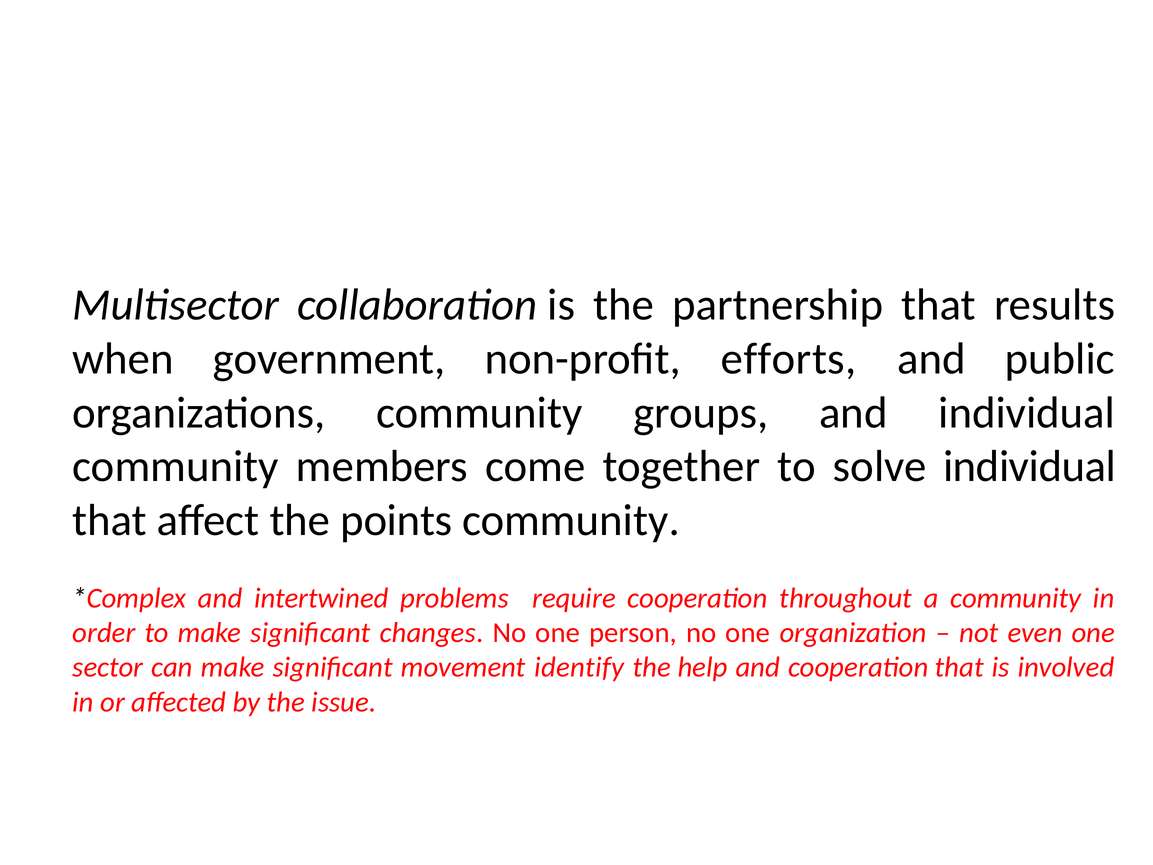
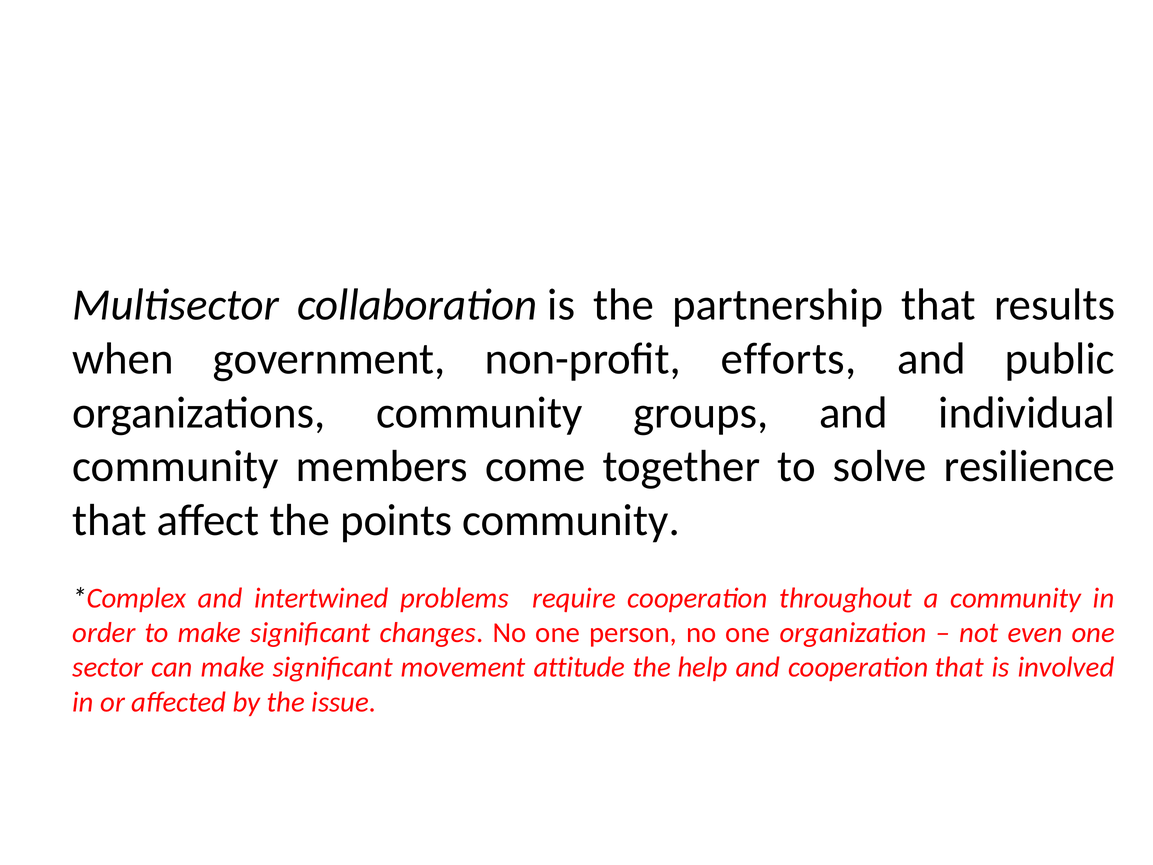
solve individual: individual -> resilience
identify: identify -> attitude
